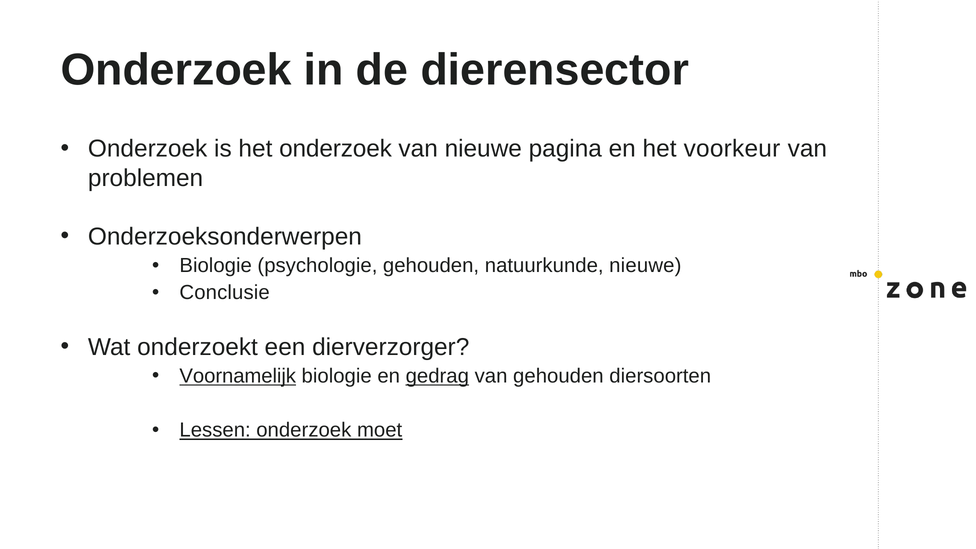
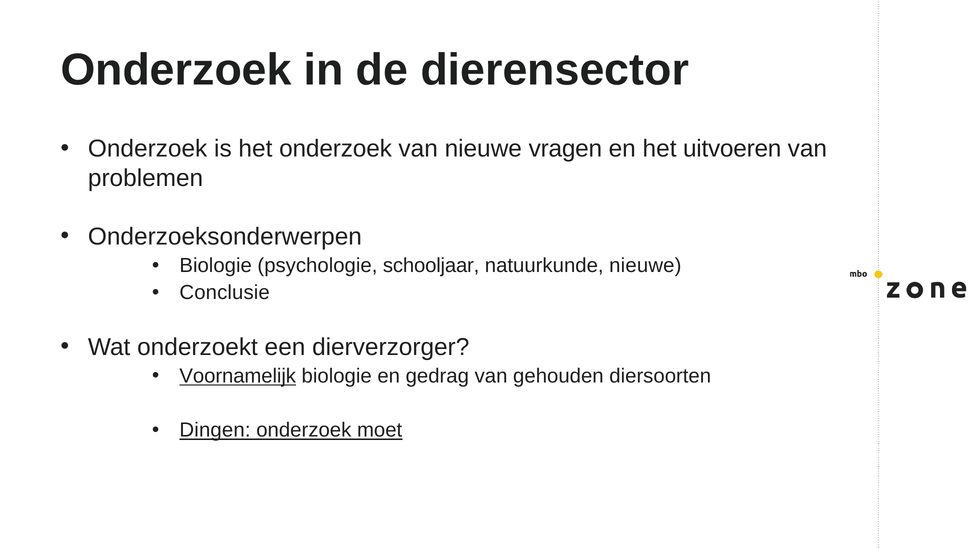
pagina: pagina -> vragen
voorkeur: voorkeur -> uitvoeren
psychologie gehouden: gehouden -> schooljaar
gedrag underline: present -> none
Lessen: Lessen -> Dingen
